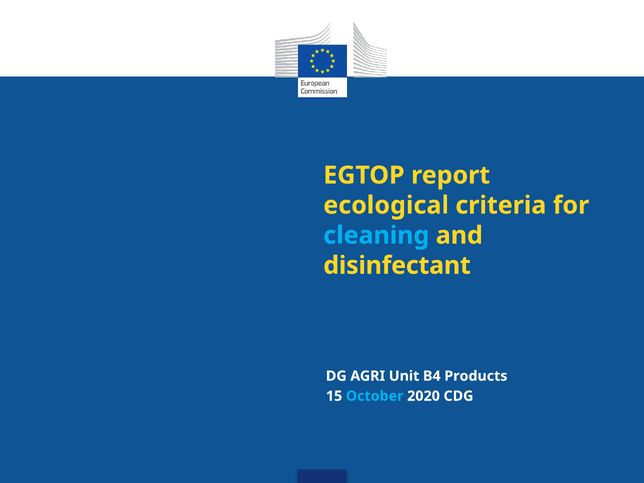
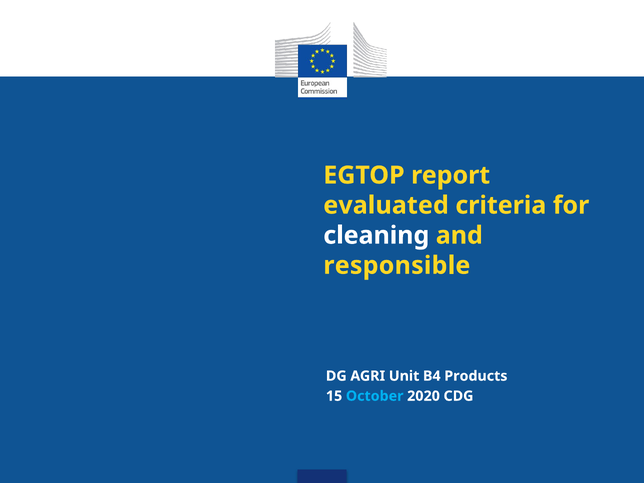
ecological: ecological -> evaluated
cleaning colour: light blue -> white
disinfectant: disinfectant -> responsible
